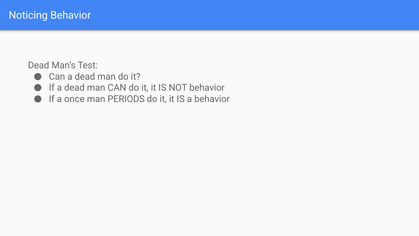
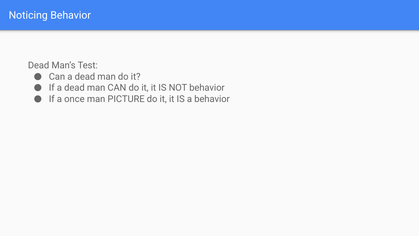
PERIODS: PERIODS -> PICTURE
